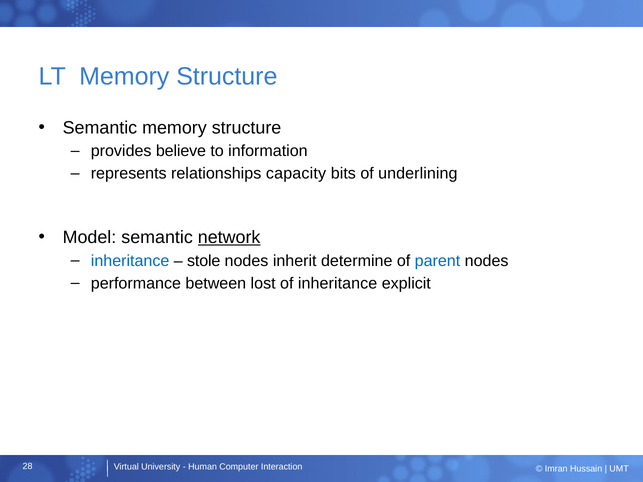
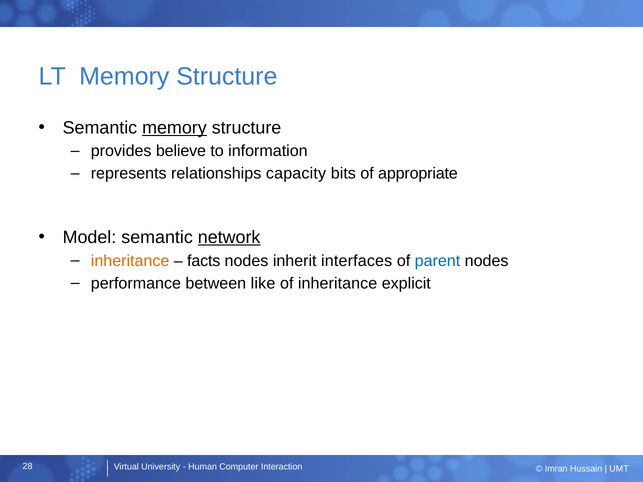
memory at (174, 128) underline: none -> present
underlining: underlining -> appropriate
inheritance at (130, 261) colour: blue -> orange
stole: stole -> facts
determine: determine -> interfaces
lost: lost -> like
